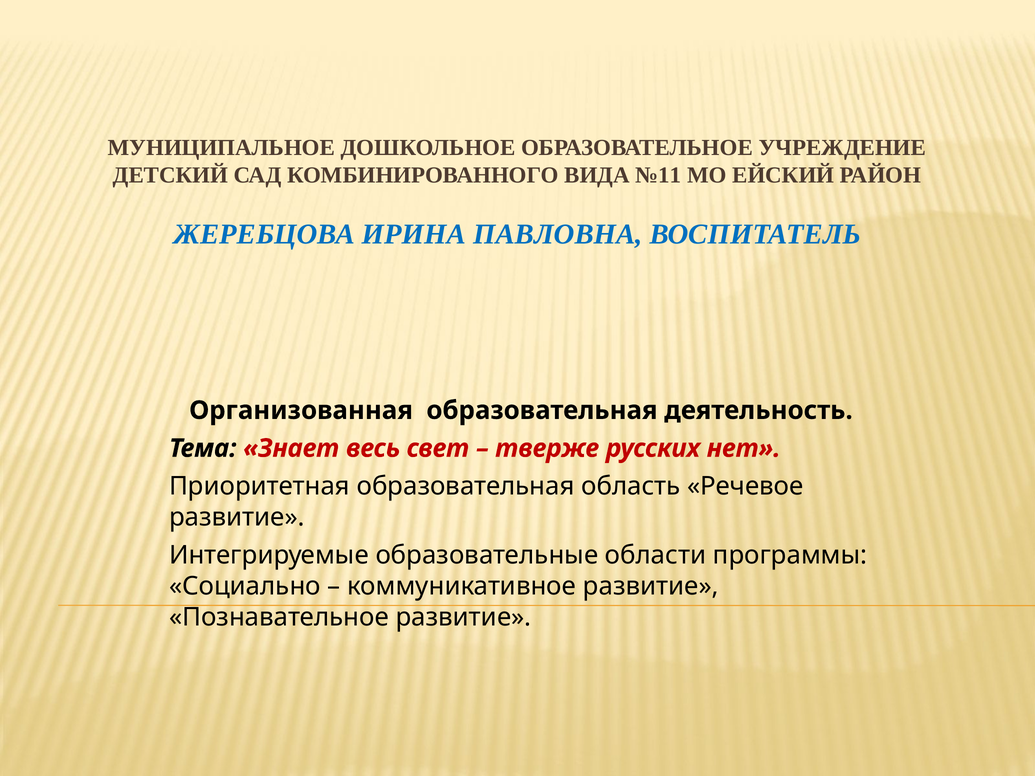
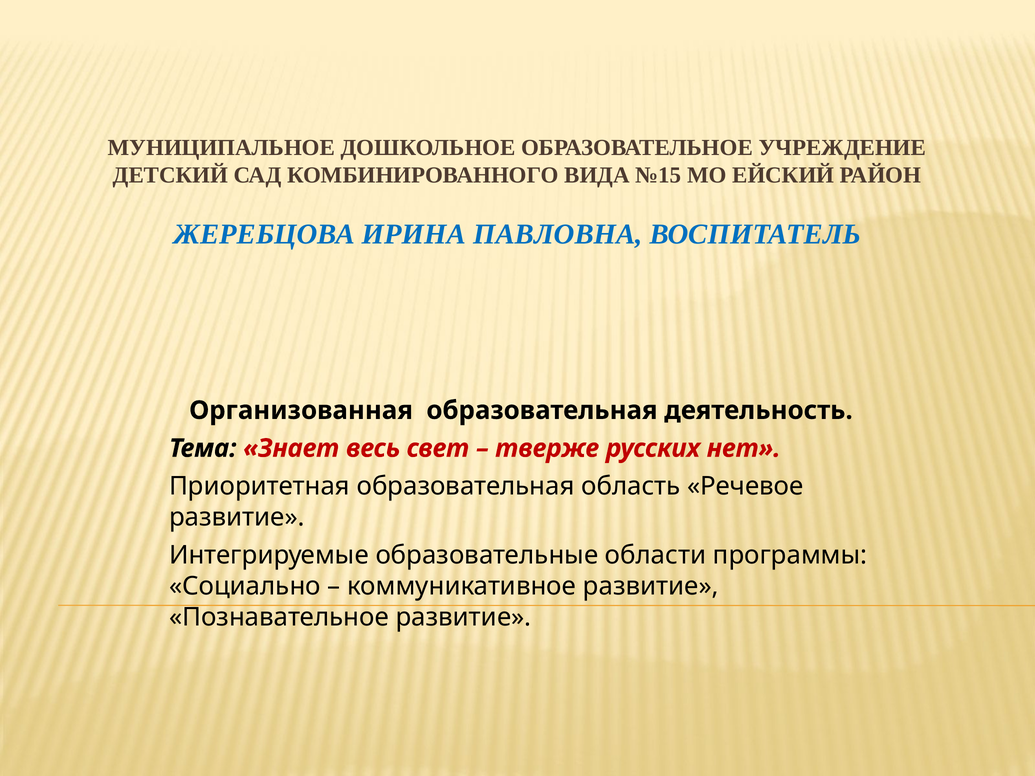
№11: №11 -> №15
